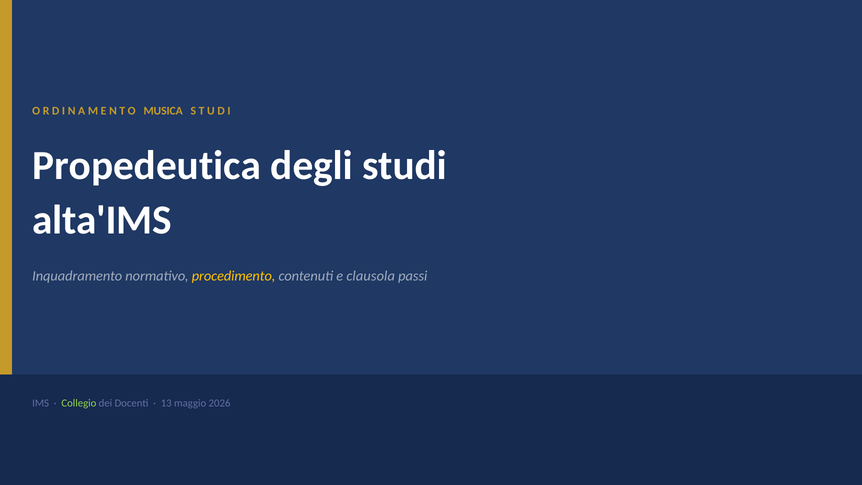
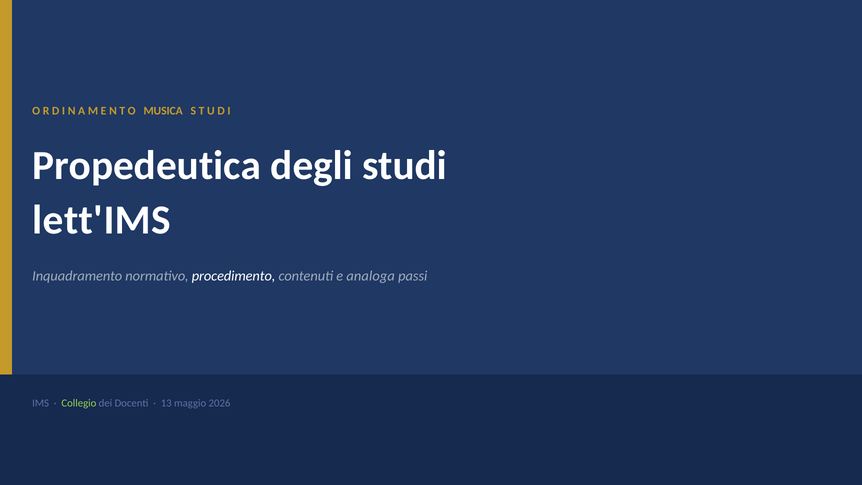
alta'IMS: alta'IMS -> lett'IMS
procedimento colour: yellow -> white
clausola: clausola -> analoga
